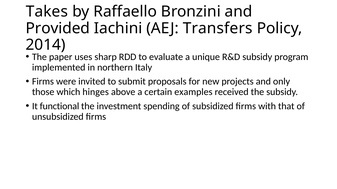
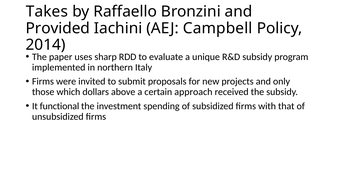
Transfers: Transfers -> Campbell
hinges: hinges -> dollars
examples: examples -> approach
